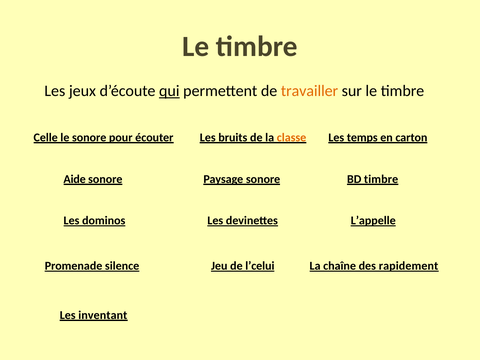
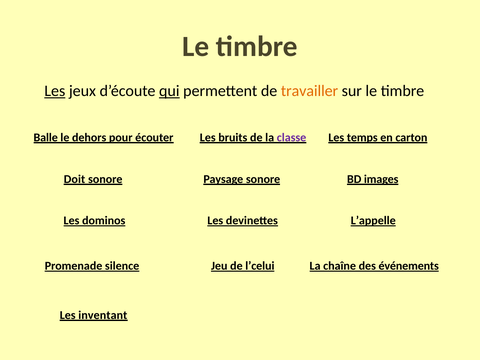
Les at (55, 91) underline: none -> present
Celle: Celle -> Balle
le sonore: sonore -> dehors
classe colour: orange -> purple
Aide: Aide -> Doit
BD timbre: timbre -> images
rapidement: rapidement -> événements
